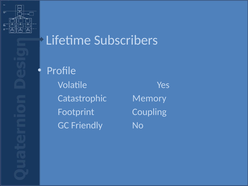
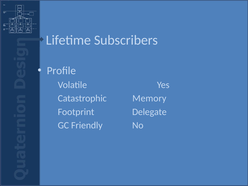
Coupling: Coupling -> Delegate
